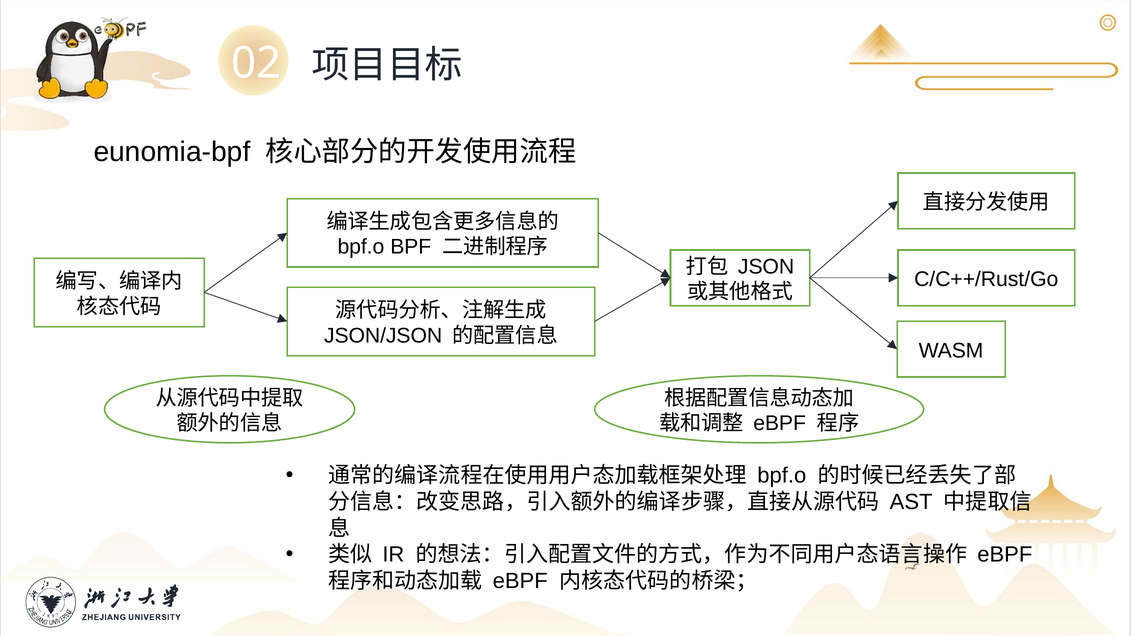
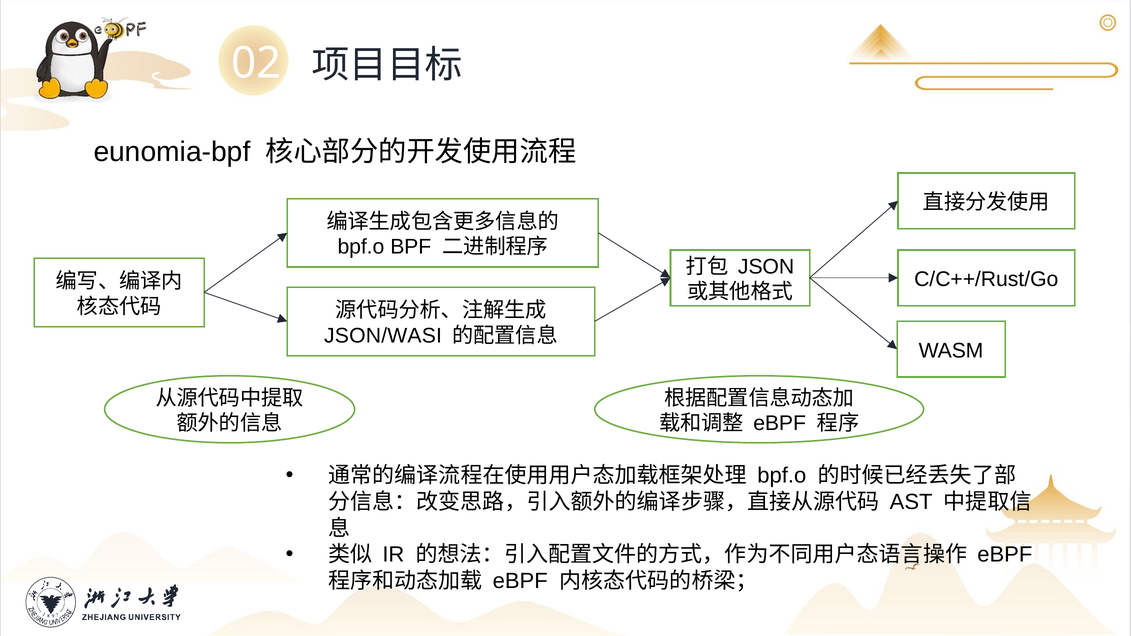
JSON/JSON: JSON/JSON -> JSON/WASI
